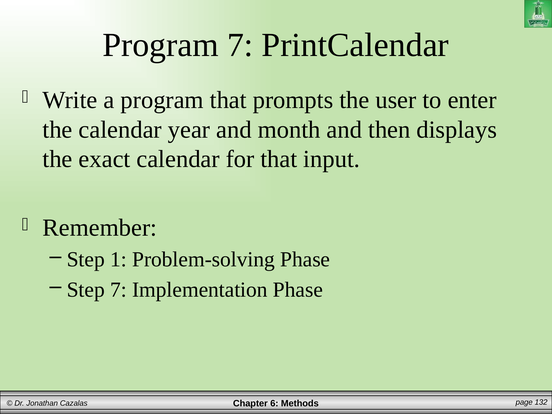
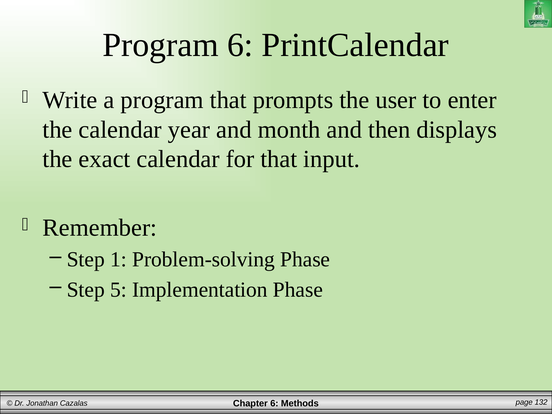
Program 7: 7 -> 6
Step 7: 7 -> 5
